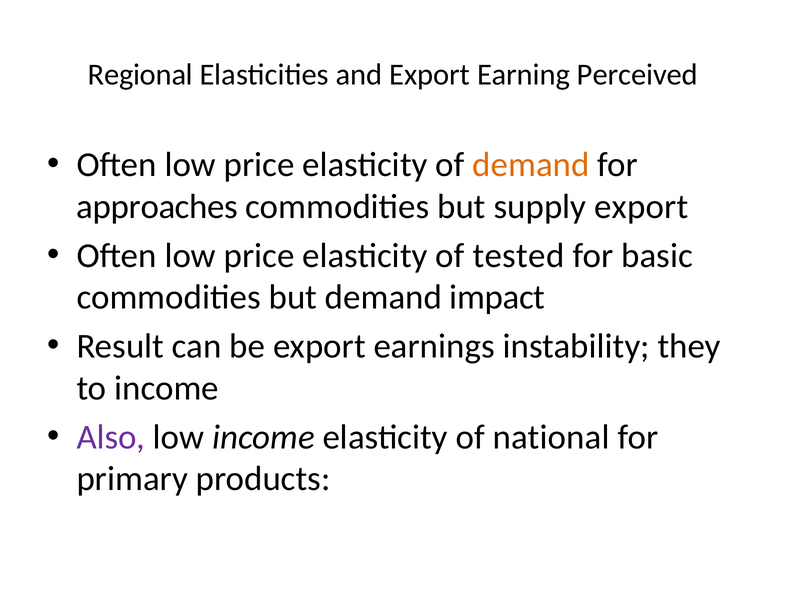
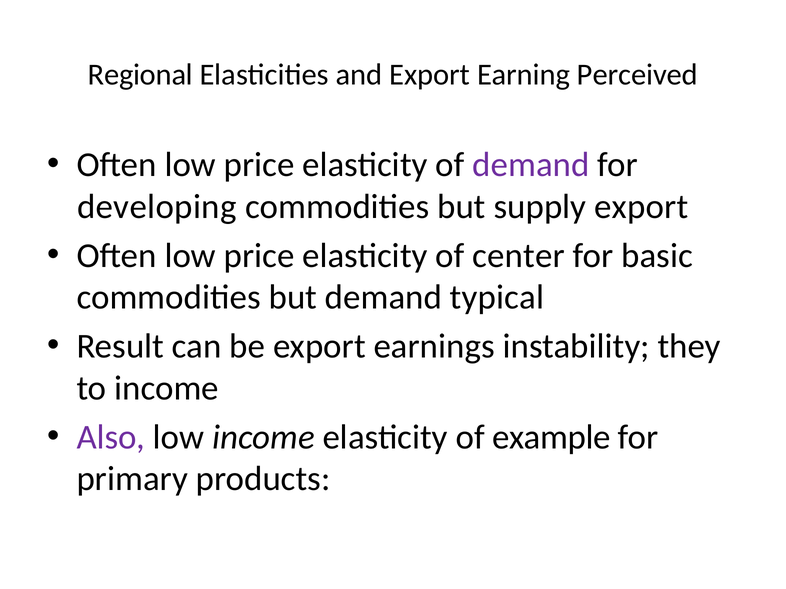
demand at (531, 165) colour: orange -> purple
approaches: approaches -> developing
tested: tested -> center
impact: impact -> typical
national: national -> example
